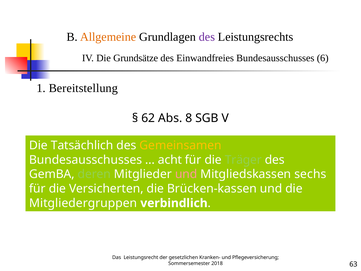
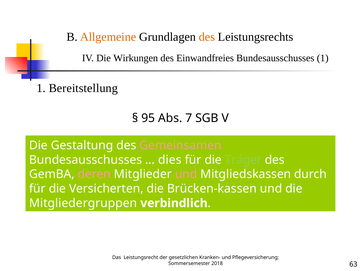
des at (207, 37) colour: purple -> orange
Grundsätze: Grundsätze -> Wirkungen
Bundesausschusses 6: 6 -> 1
62: 62 -> 95
8: 8 -> 7
Tatsächlich: Tatsächlich -> Gestaltung
Gemeinsamen colour: yellow -> pink
acht: acht -> dies
deren colour: light green -> pink
sechs: sechs -> durch
